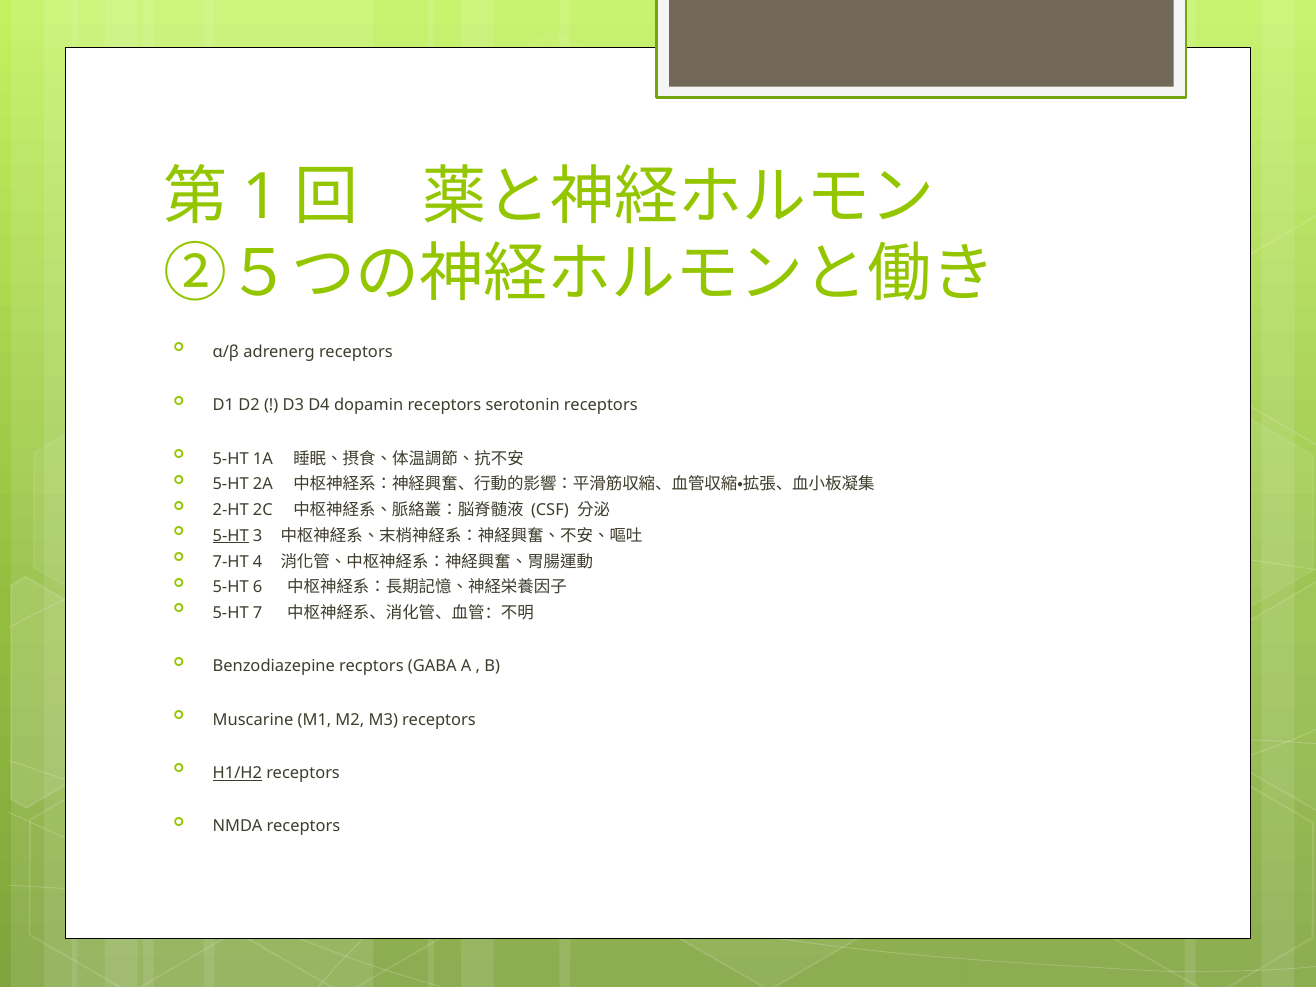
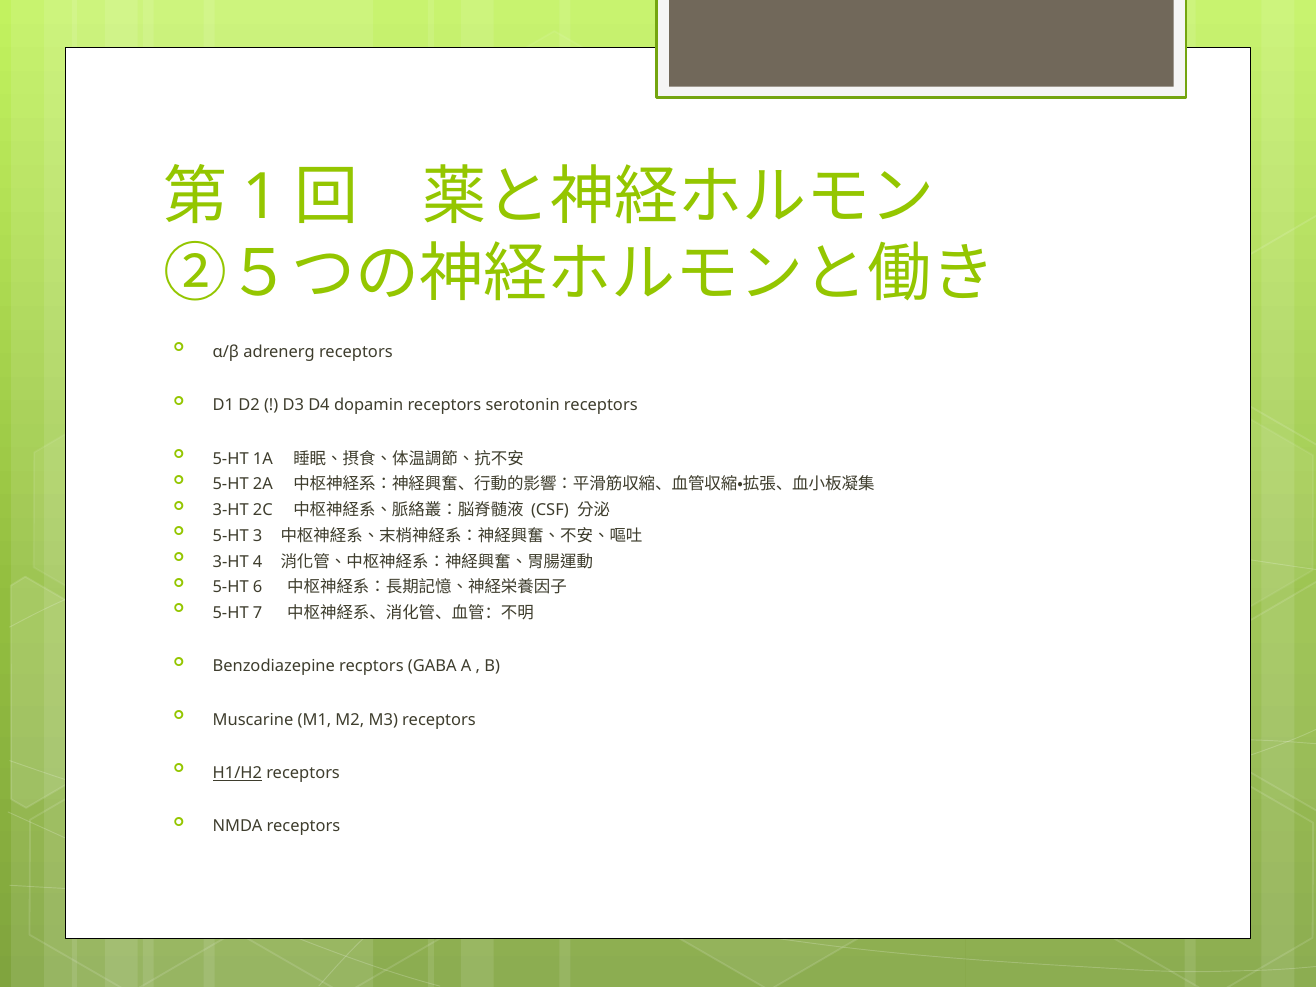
2-HT at (231, 510): 2-HT -> 3-HT
5-HT at (231, 536) underline: present -> none
7-HT at (231, 562): 7-HT -> 3-HT
